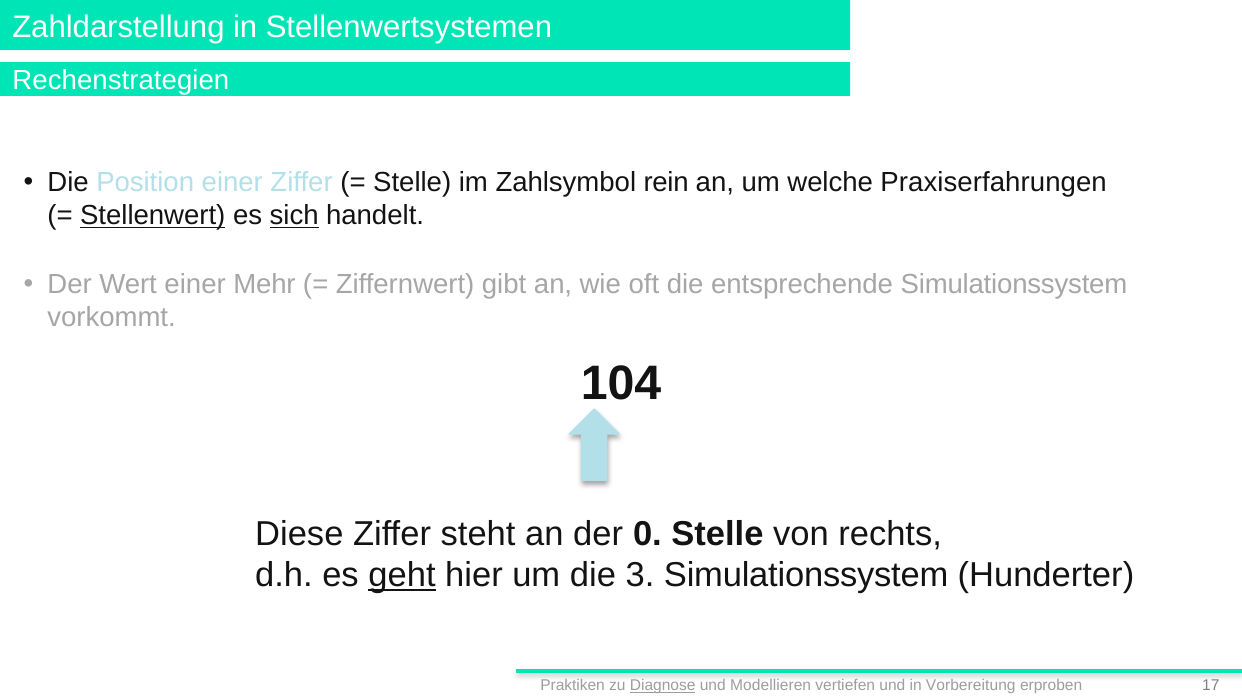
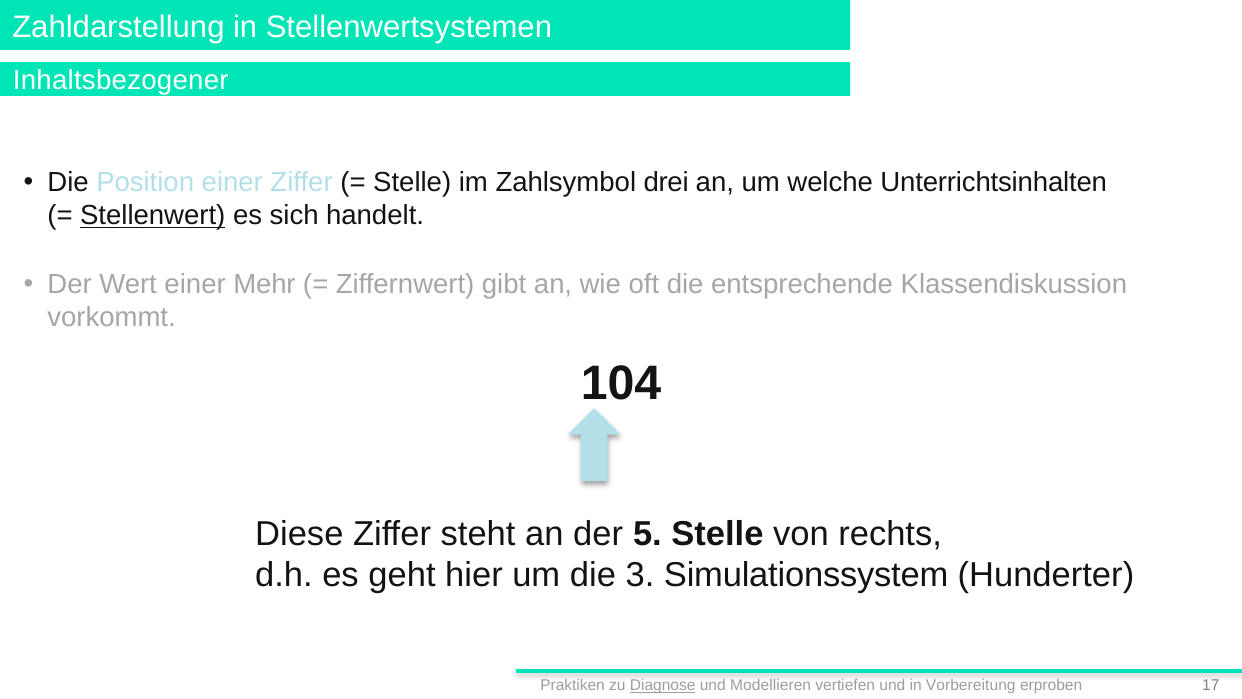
Rechenstrategien: Rechenstrategien -> Inhaltsbezogener
rein: rein -> drei
Praxiserfahrungen: Praxiserfahrungen -> Unterrichtsinhalten
sich underline: present -> none
entsprechende Simulationssystem: Simulationssystem -> Klassendiskussion
0: 0 -> 5
geht underline: present -> none
